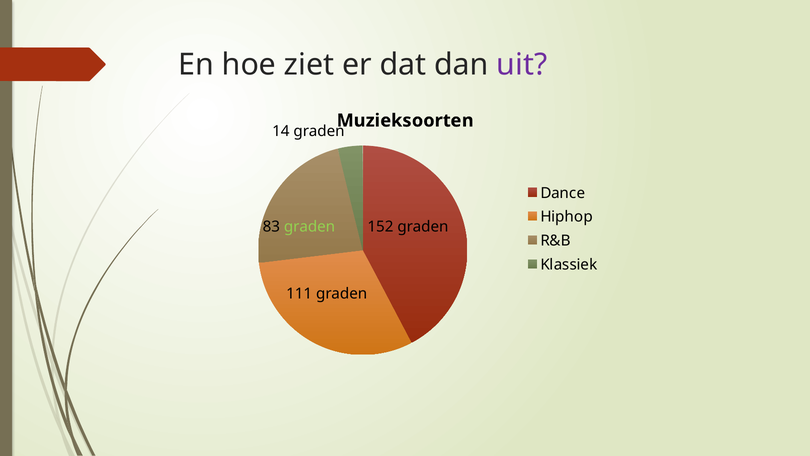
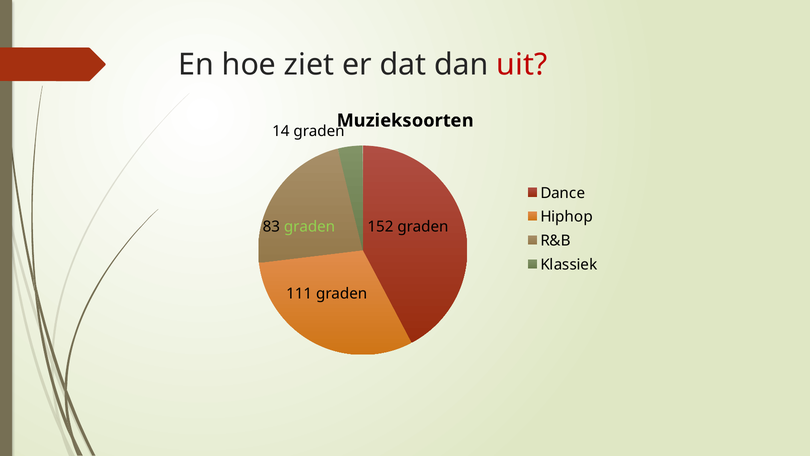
uit colour: purple -> red
